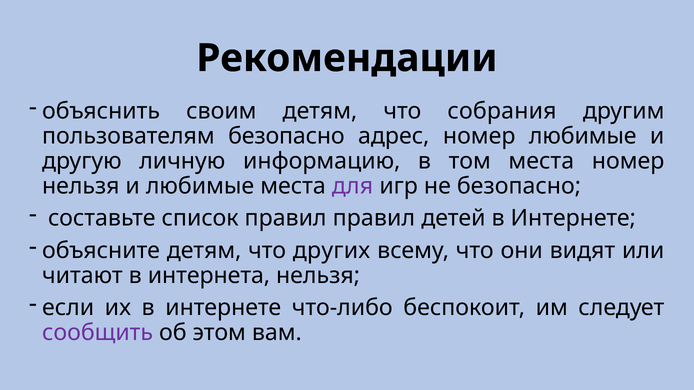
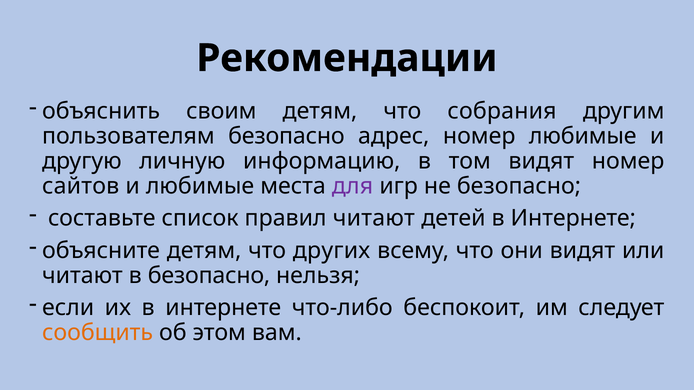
том места: места -> видят
нельзя at (81, 186): нельзя -> сайтов
правил правил: правил -> читают
в интернета: интернета -> безопасно
сообщить colour: purple -> orange
